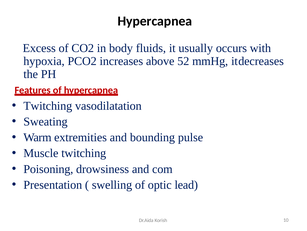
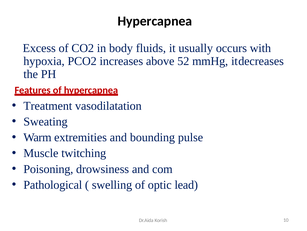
Twitching at (48, 106): Twitching -> Treatment
Presentation: Presentation -> Pathological
